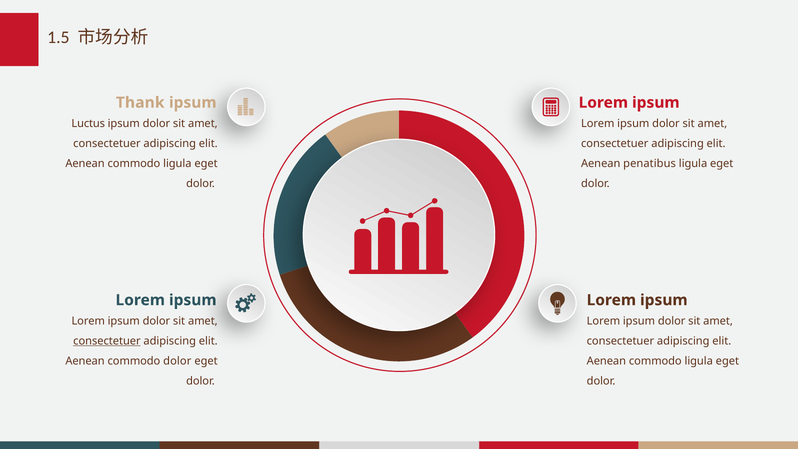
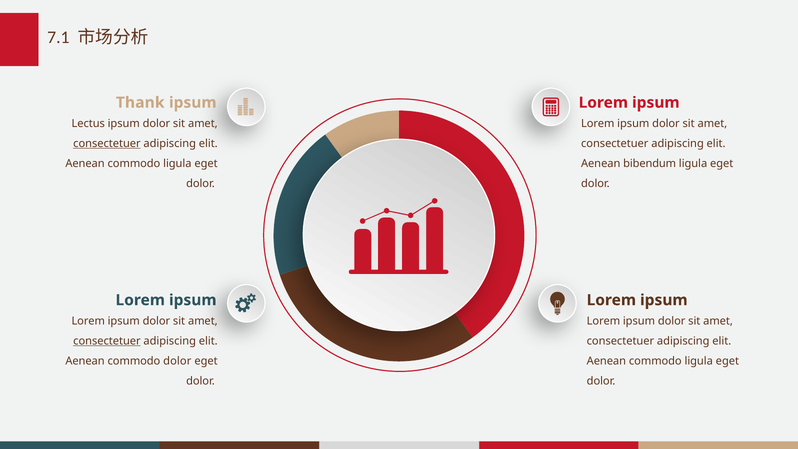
1.5: 1.5 -> 7.1
Luctus: Luctus -> Lectus
consectetuer at (107, 143) underline: none -> present
penatibus: penatibus -> bibendum
